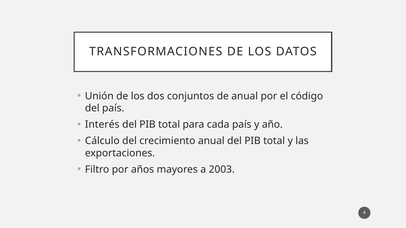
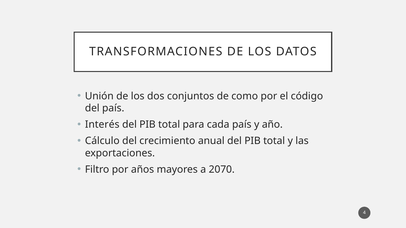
de anual: anual -> como
2003: 2003 -> 2070
